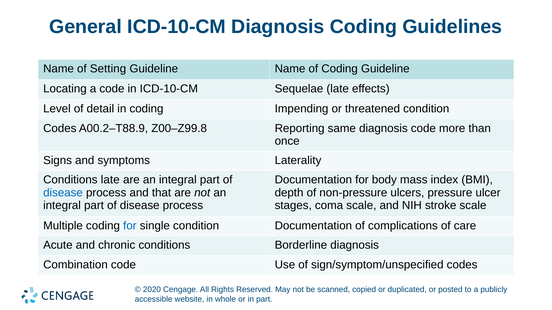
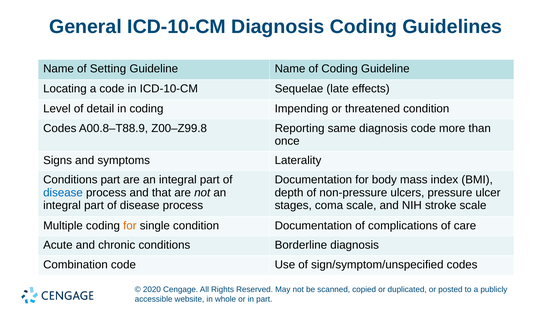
A00.2–T88.9: A00.2–T88.9 -> A00.8–T88.9
Conditions late: late -> part
for at (130, 226) colour: blue -> orange
